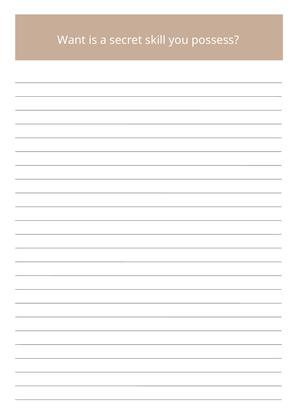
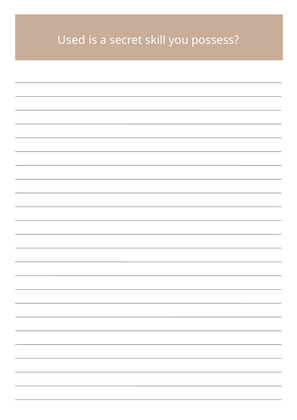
Want: Want -> Used
